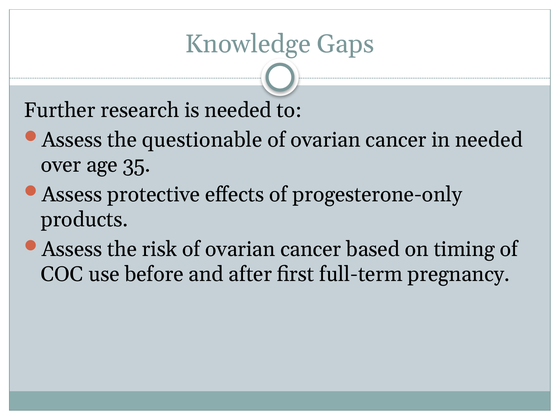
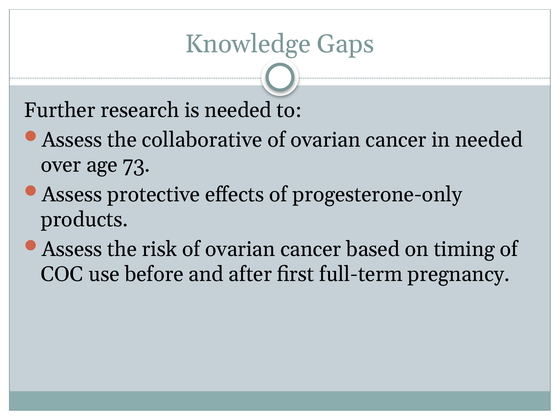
questionable: questionable -> collaborative
35: 35 -> 73
